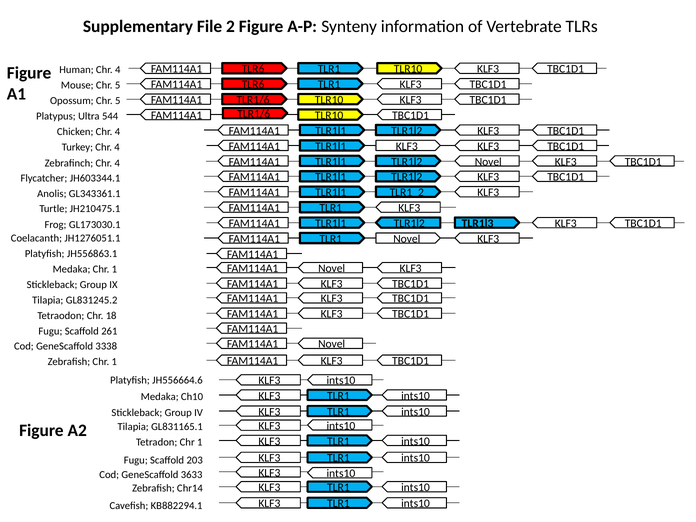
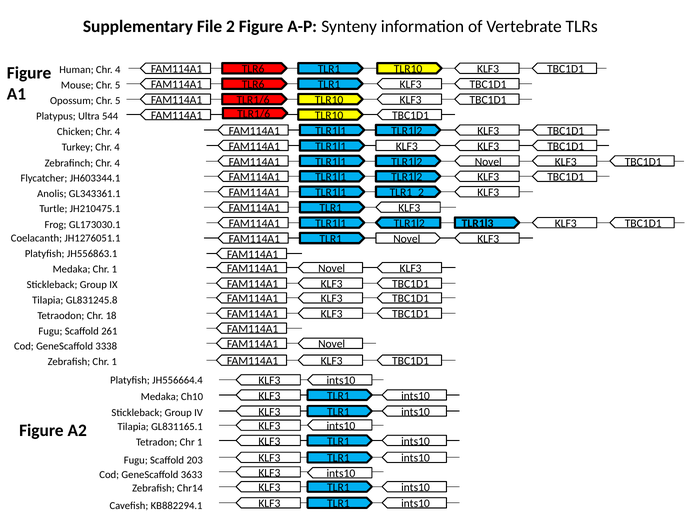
GL831245.2: GL831245.2 -> GL831245.8
JH556664.6: JH556664.6 -> JH556664.4
